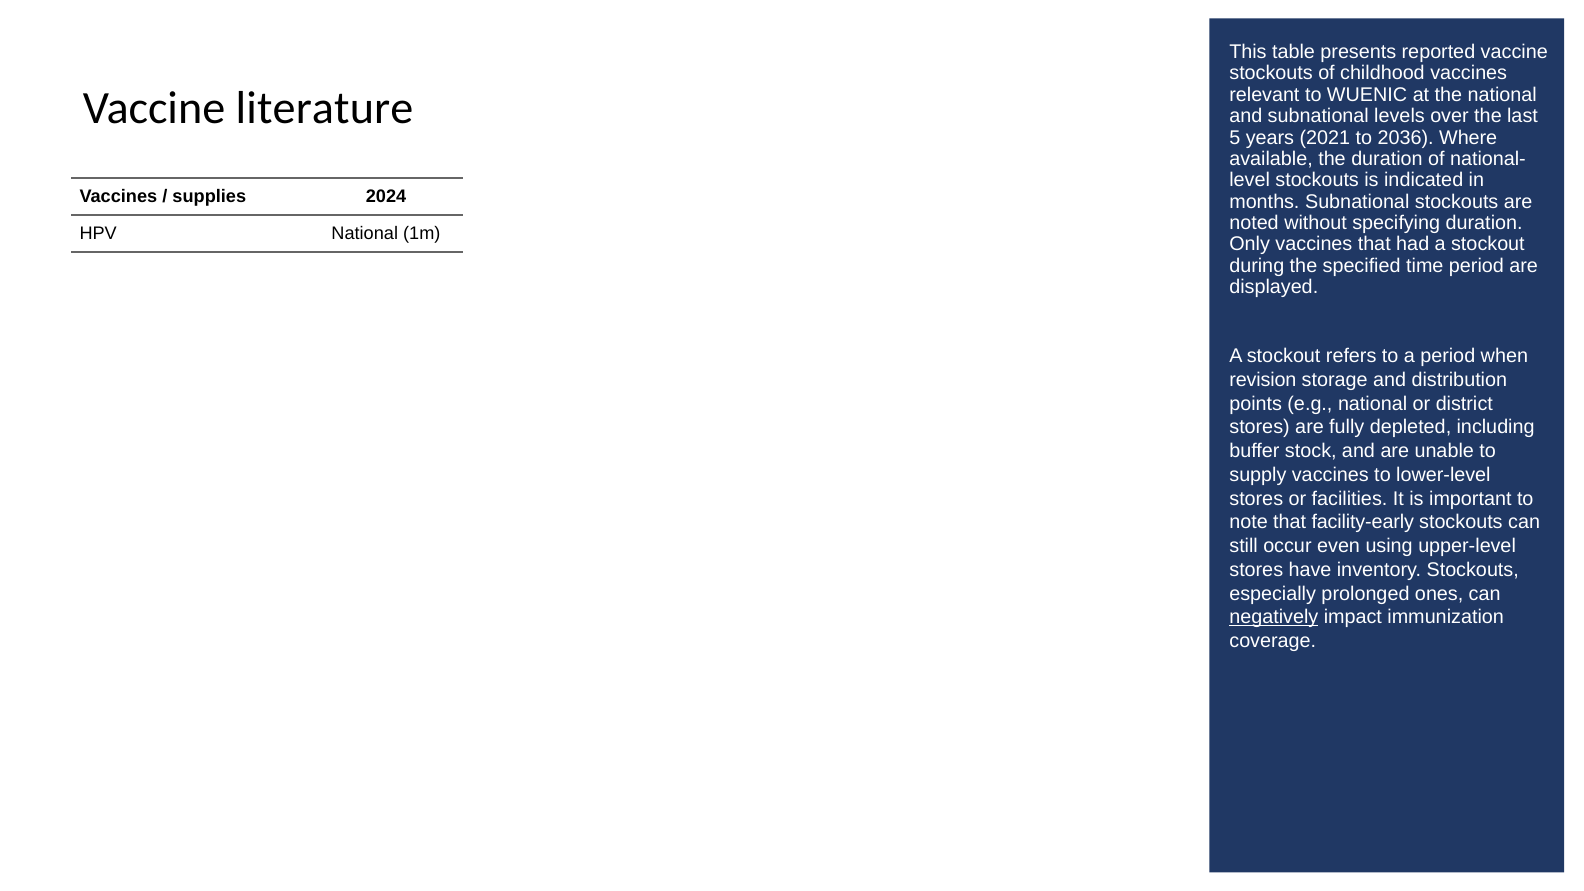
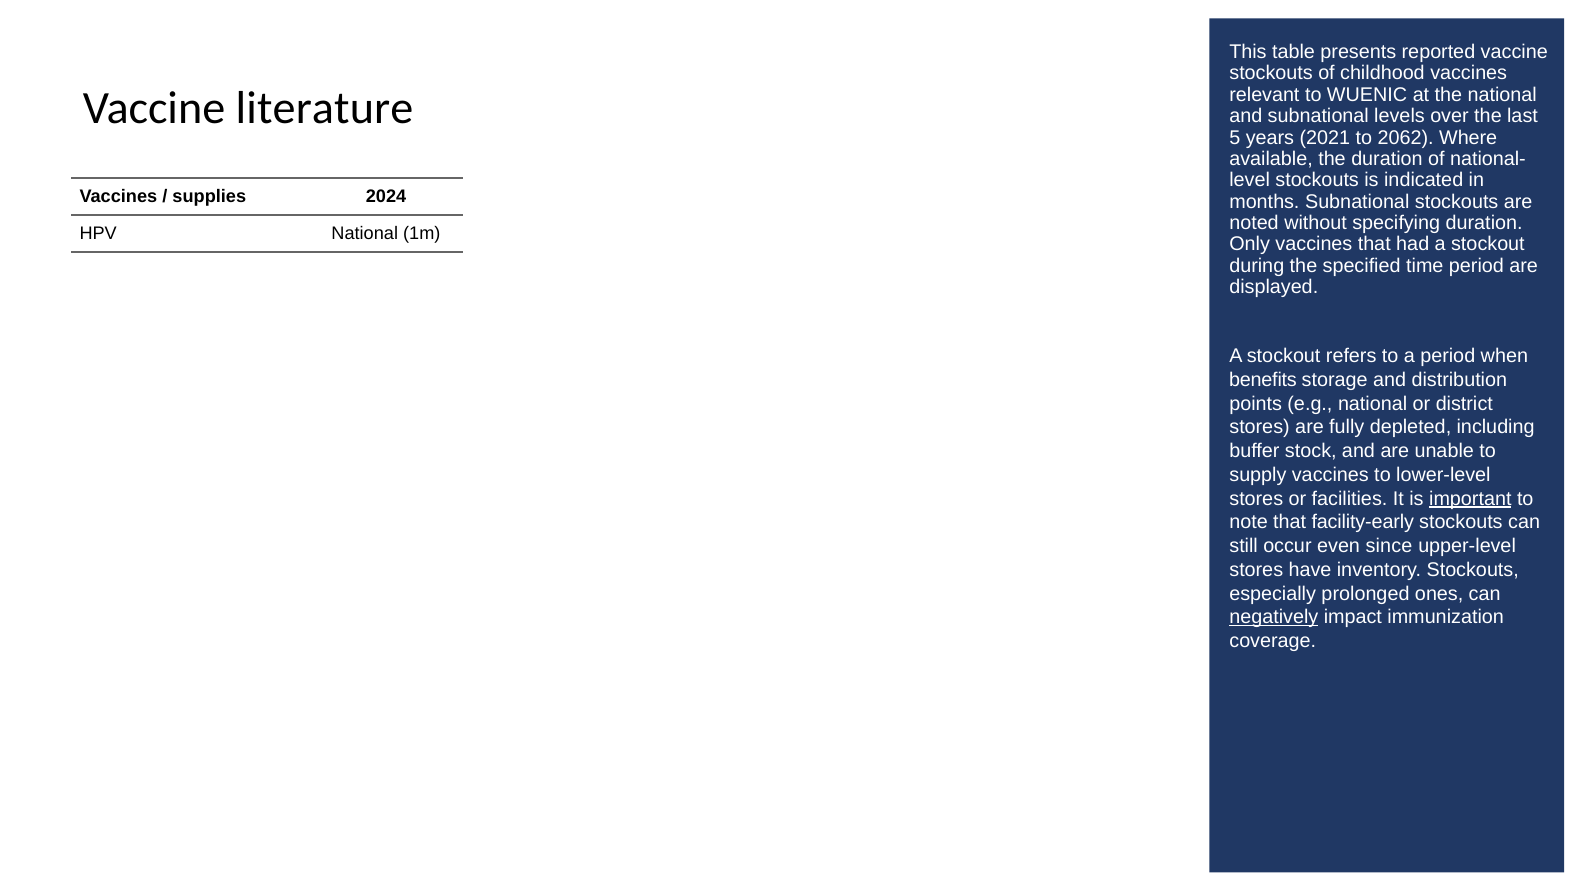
2036: 2036 -> 2062
revision: revision -> benefits
important underline: none -> present
using: using -> since
